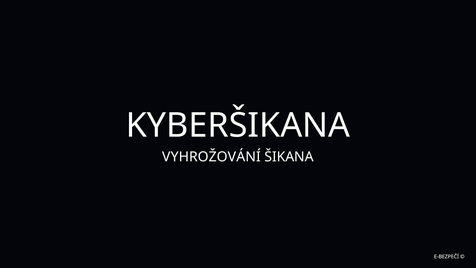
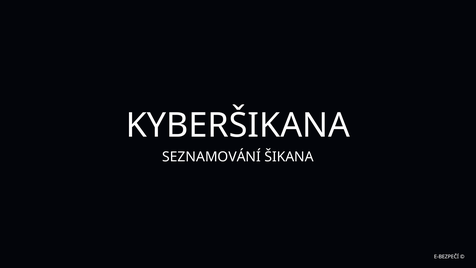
VYHROŽOVÁNÍ: VYHROŽOVÁNÍ -> SEZNAMOVÁNÍ
